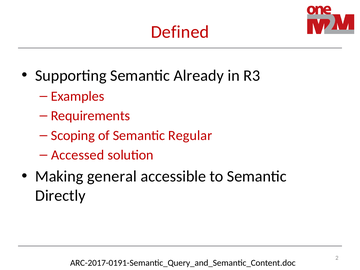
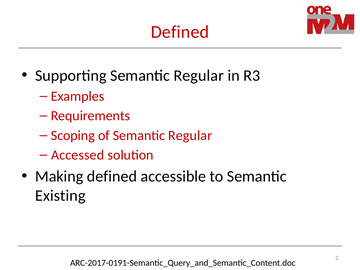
Supporting Semantic Already: Already -> Regular
Making general: general -> defined
Directly: Directly -> Existing
